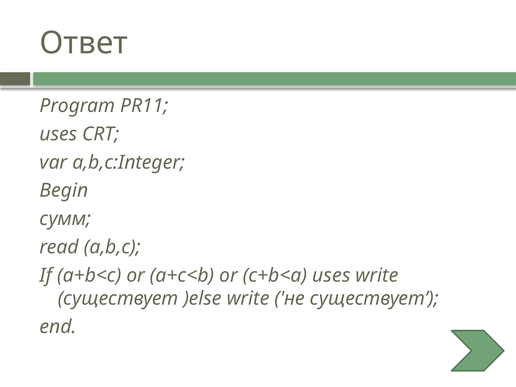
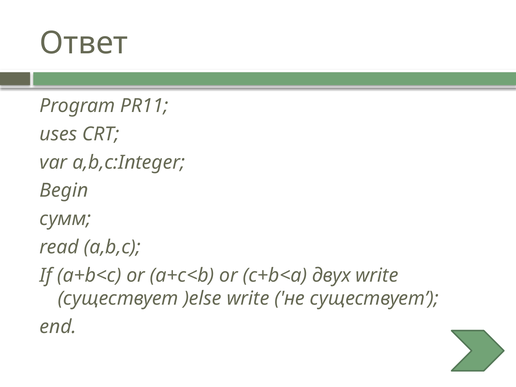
c+b<a uses: uses -> двух
